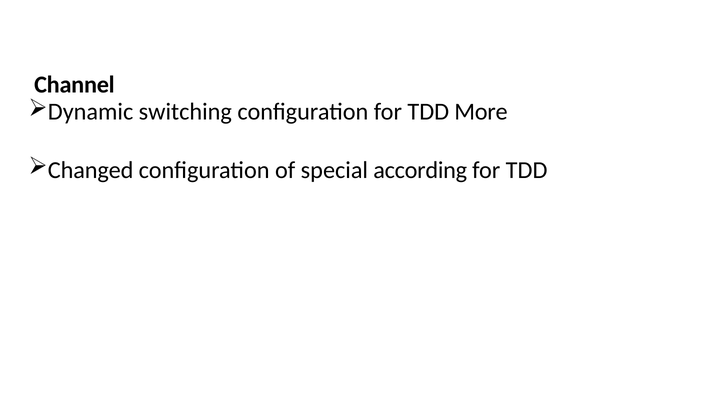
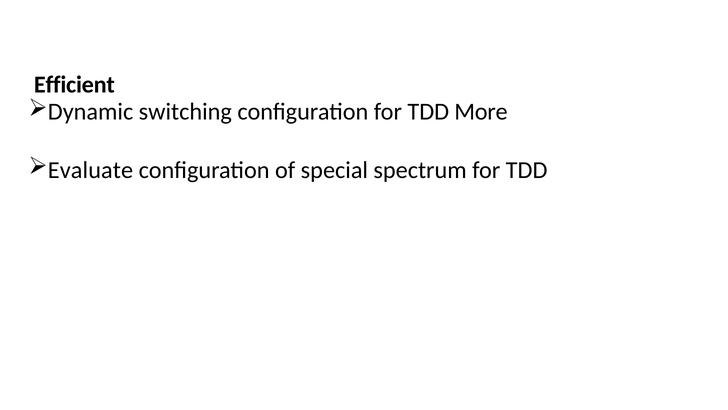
Channel: Channel -> Efficient
Changed: Changed -> Evaluate
according: according -> spectrum
